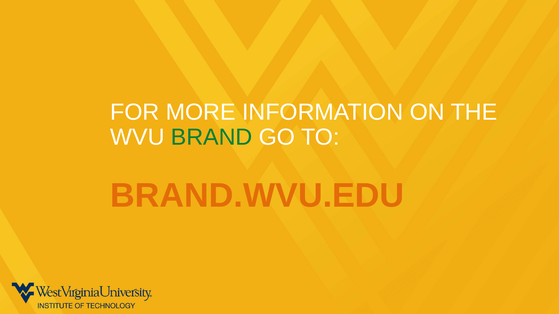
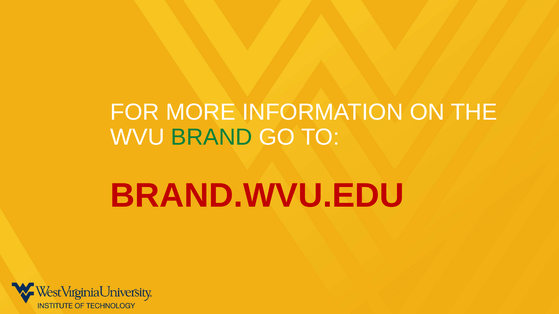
BRAND.WVU.EDU colour: orange -> red
